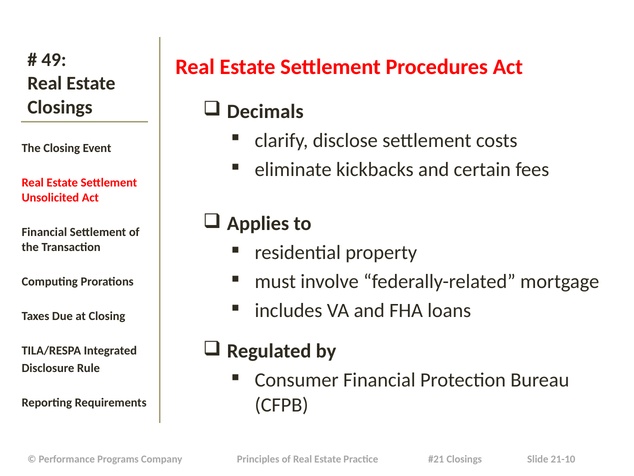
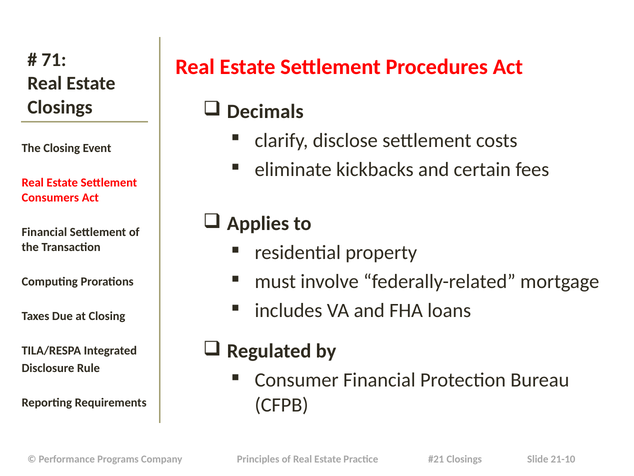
49: 49 -> 71
Unsolicited: Unsolicited -> Consumers
